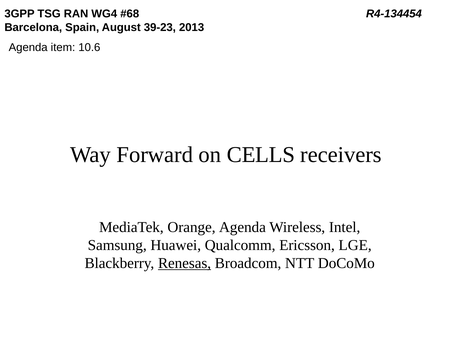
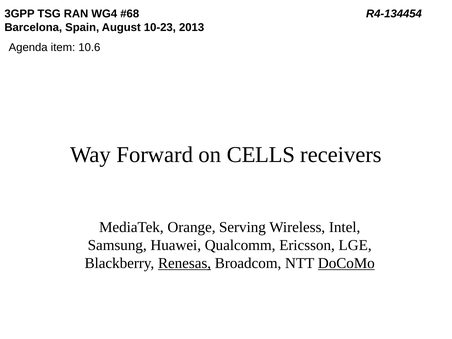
39-23: 39-23 -> 10-23
Orange Agenda: Agenda -> Serving
DoCoMo underline: none -> present
